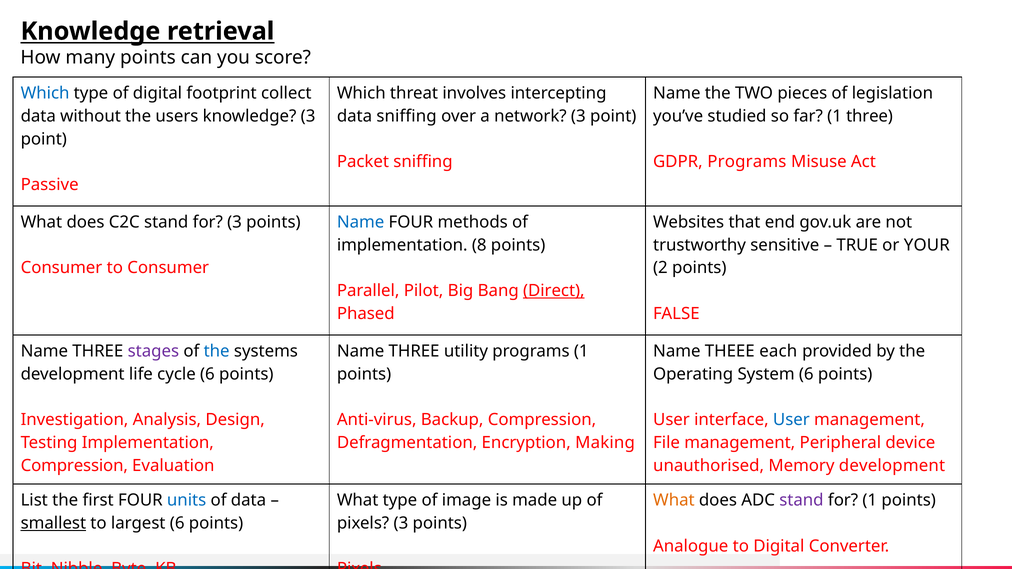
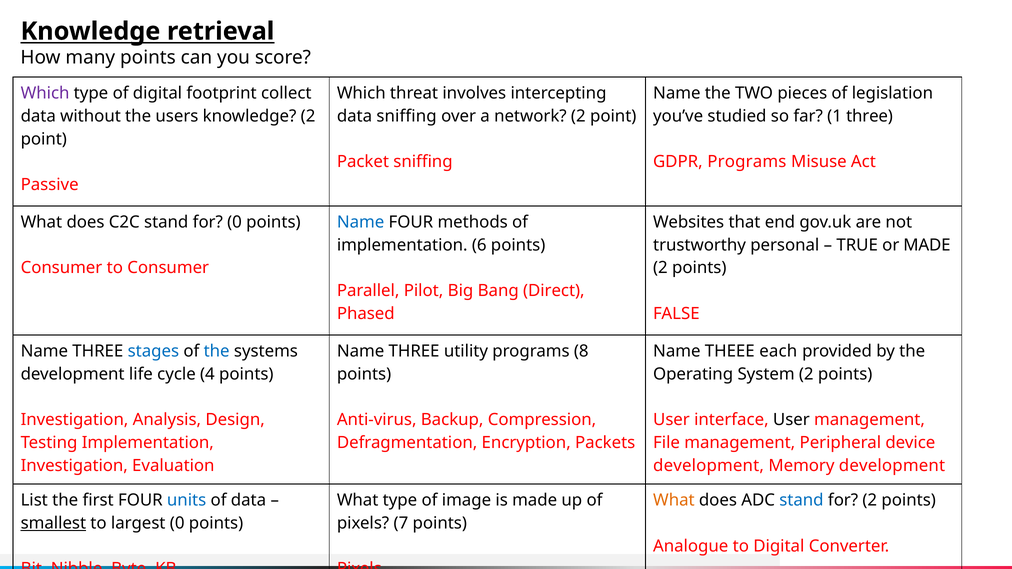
Which at (45, 93) colour: blue -> purple
knowledge 3: 3 -> 2
network 3: 3 -> 2
for 3: 3 -> 0
8: 8 -> 6
sensitive: sensitive -> personal
or YOUR: YOUR -> MADE
Direct underline: present -> none
stages colour: purple -> blue
programs 1: 1 -> 8
cycle 6: 6 -> 4
System 6: 6 -> 2
User at (791, 420) colour: blue -> black
Making: Making -> Packets
Compression at (74, 466): Compression -> Investigation
unauthorised at (709, 466): unauthorised -> development
stand at (801, 500) colour: purple -> blue
for 1: 1 -> 2
largest 6: 6 -> 0
pixels 3: 3 -> 7
